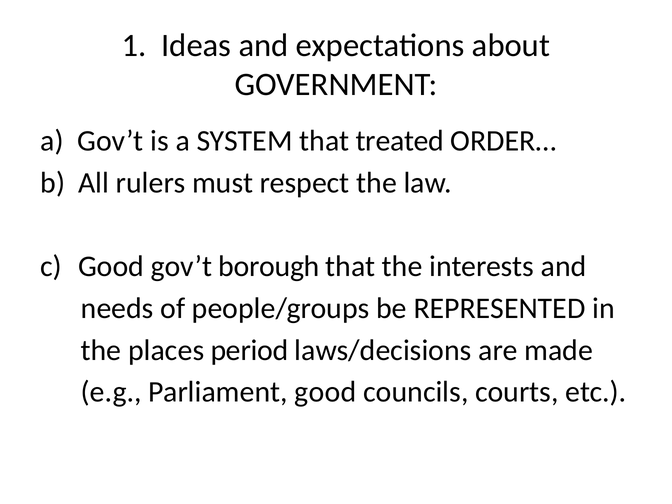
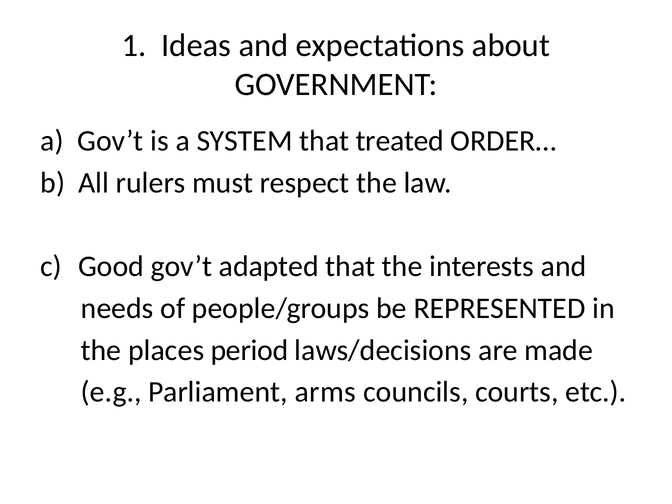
borough: borough -> adapted
Parliament good: good -> arms
